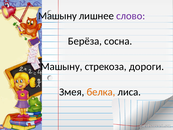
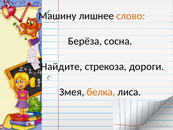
Машыну at (57, 16): Машыну -> Машину
слово colour: purple -> orange
Машыну at (62, 67): Машыну -> Найдите
